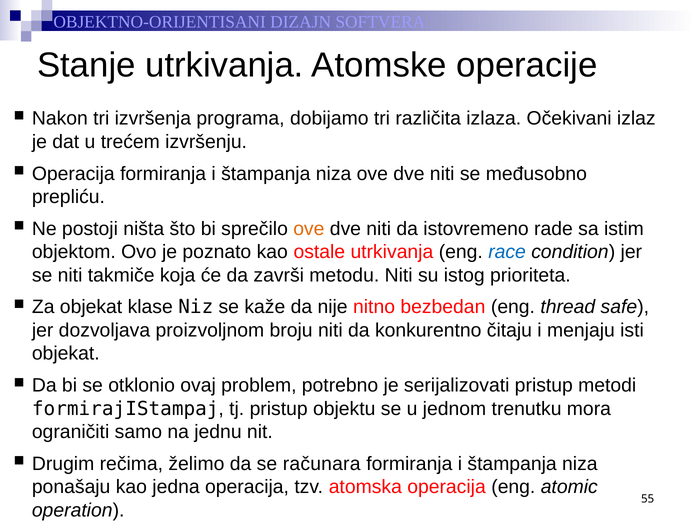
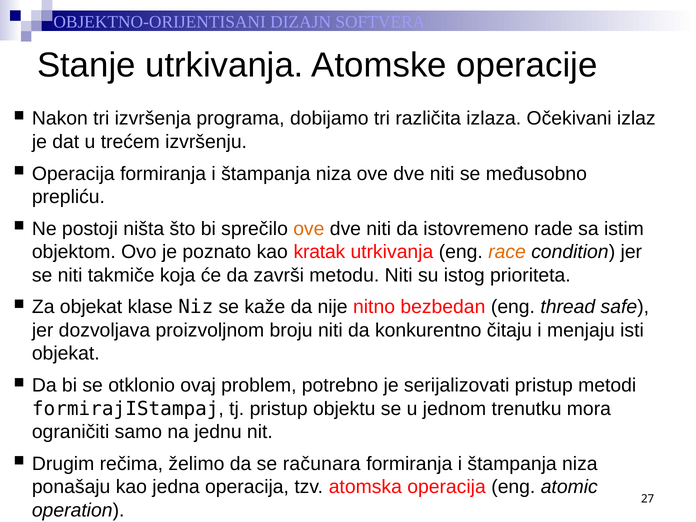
ostale: ostale -> kratak
race colour: blue -> orange
55: 55 -> 27
